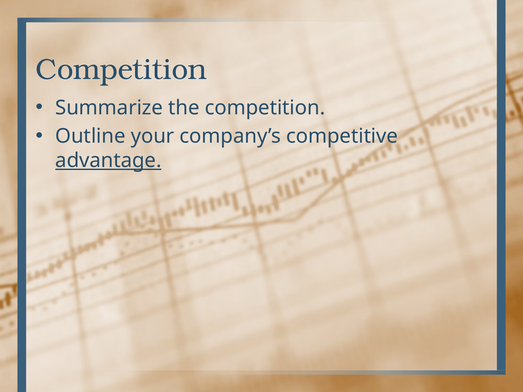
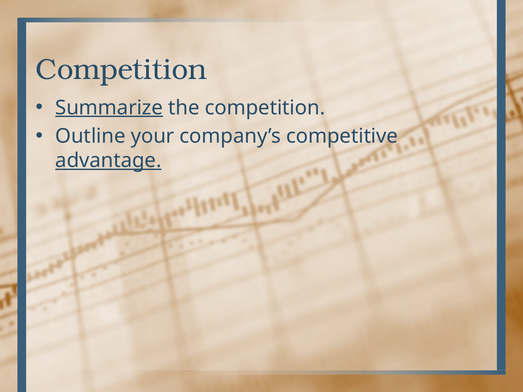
Summarize underline: none -> present
